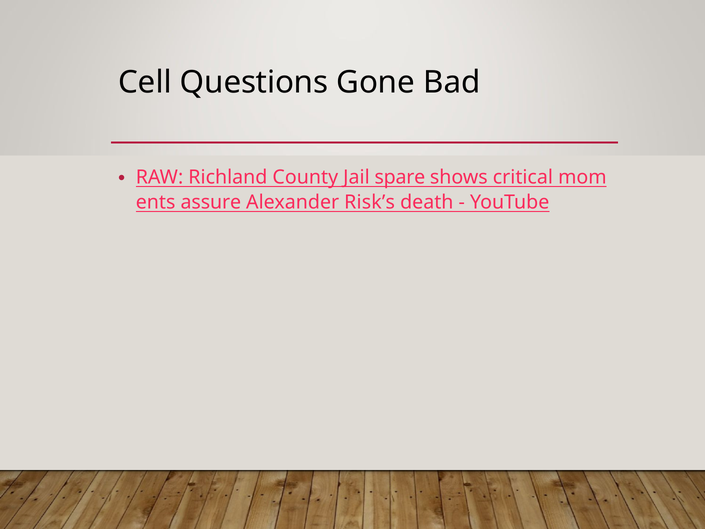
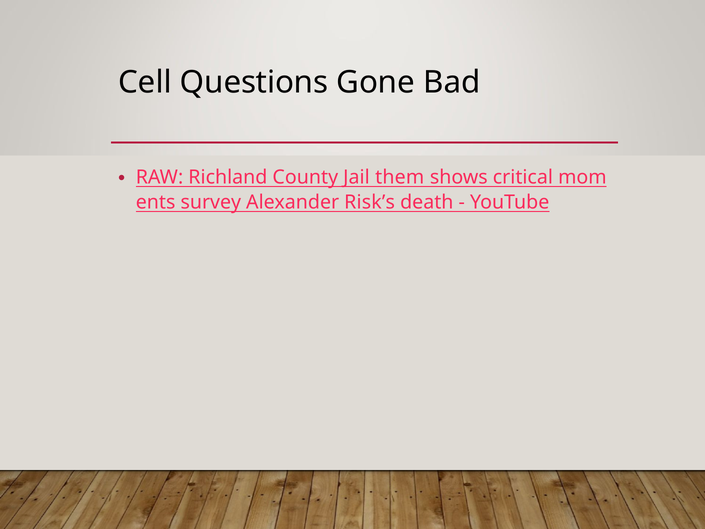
spare: spare -> them
assure: assure -> survey
